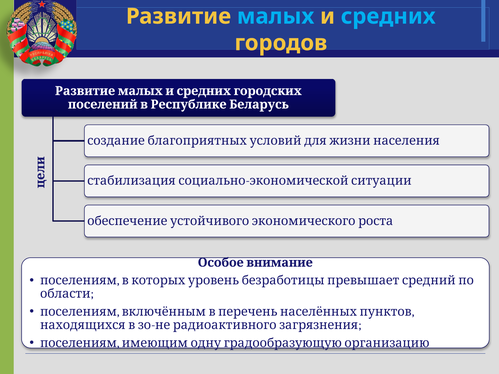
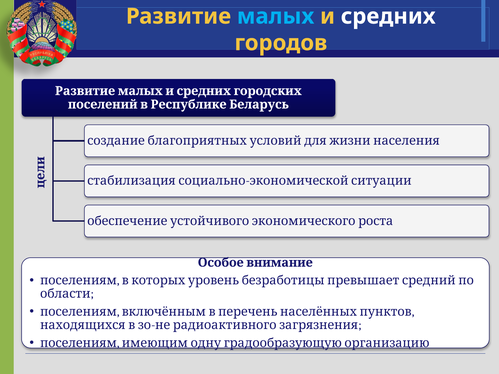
средних colour: light blue -> white
